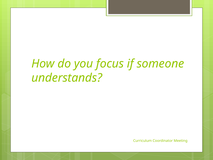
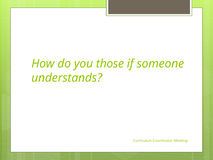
focus: focus -> those
